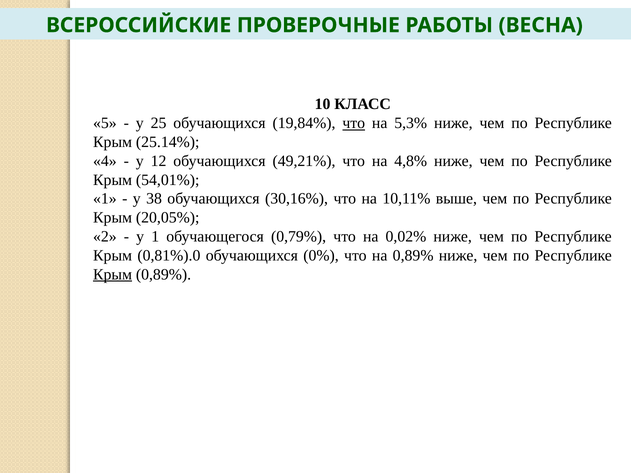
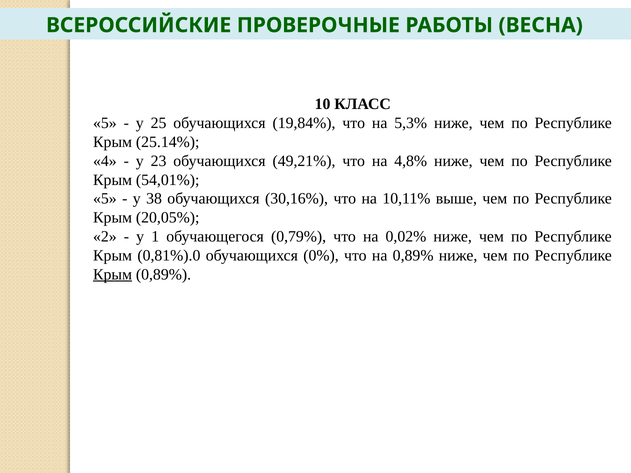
что at (354, 123) underline: present -> none
12: 12 -> 23
1 at (105, 199): 1 -> 5
